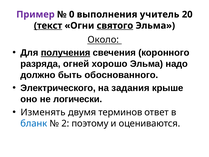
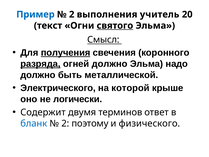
Пример colour: purple -> blue
0 at (72, 14): 0 -> 2
текст underline: present -> none
Около: Около -> Смысл
разряда underline: none -> present
огней хорошо: хорошо -> должно
обоснованного: обоснованного -> металлической
задания: задания -> которой
Изменять: Изменять -> Содержит
оцениваются: оцениваются -> физического
